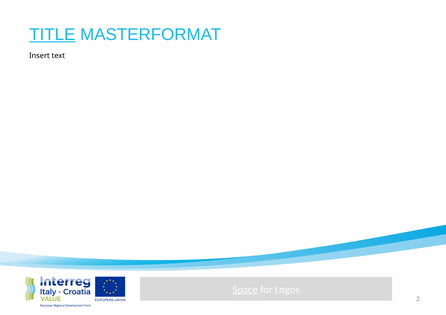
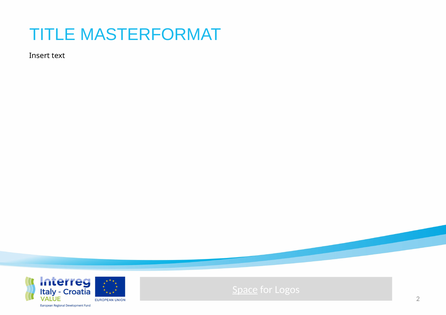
TITLE underline: present -> none
